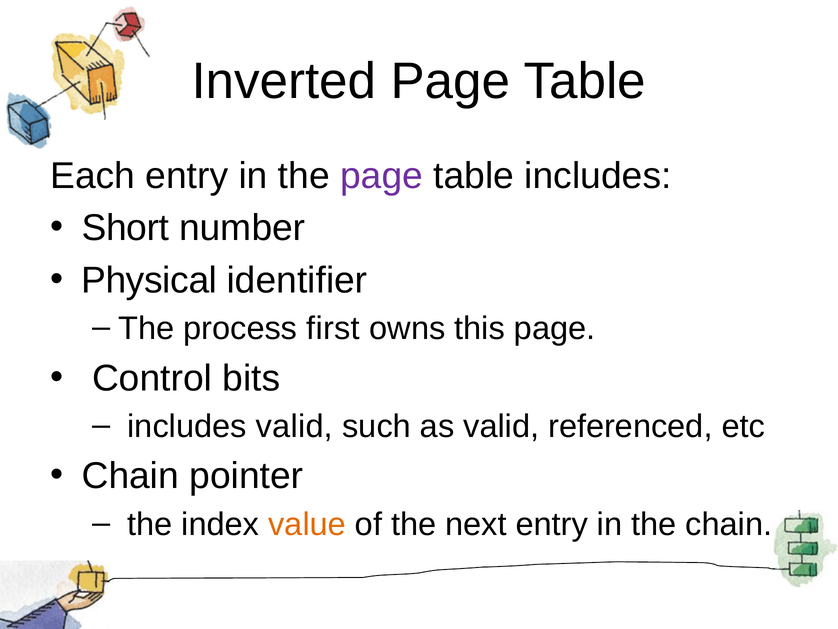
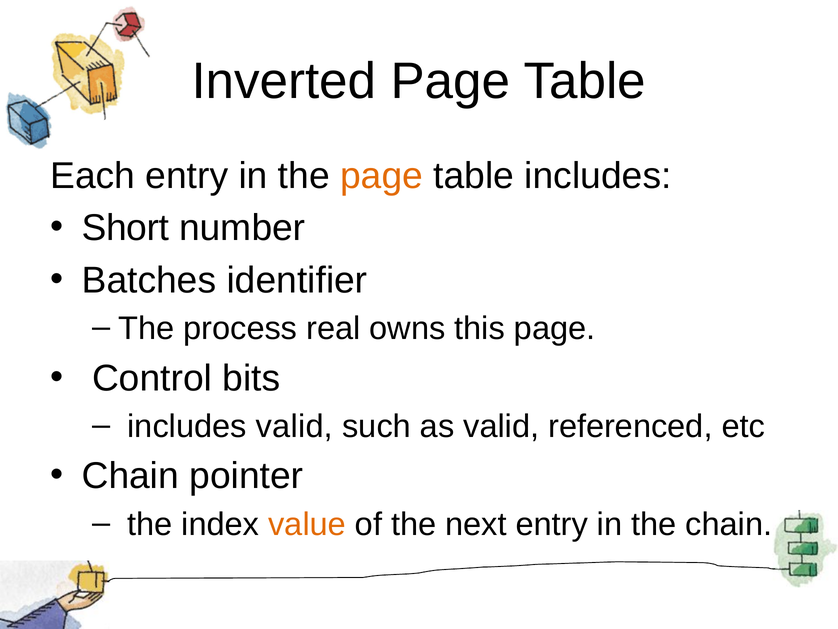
page at (382, 176) colour: purple -> orange
Physical: Physical -> Batches
first: first -> real
